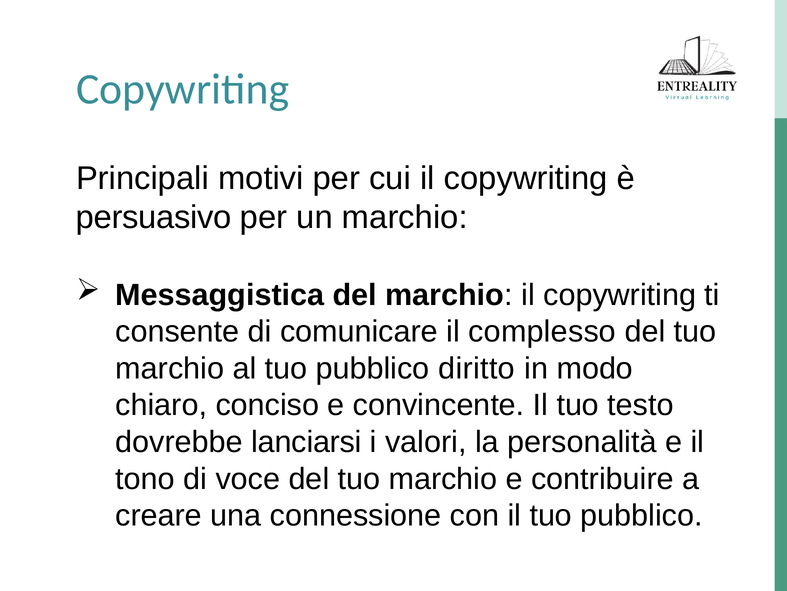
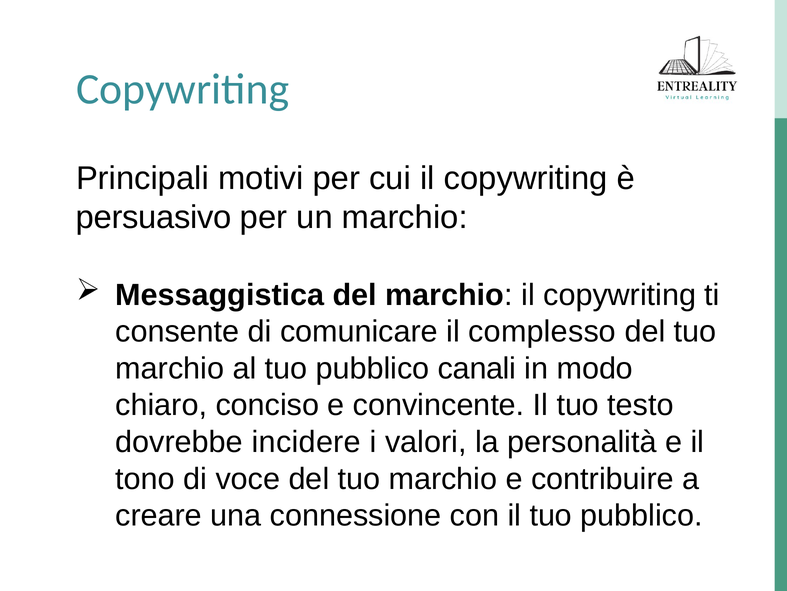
diritto: diritto -> canali
lanciarsi: lanciarsi -> incidere
